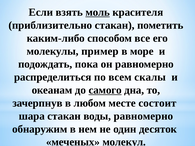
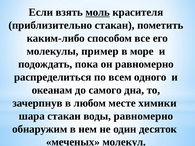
скалы: скалы -> одного
самого underline: present -> none
состоит: состоит -> химики
